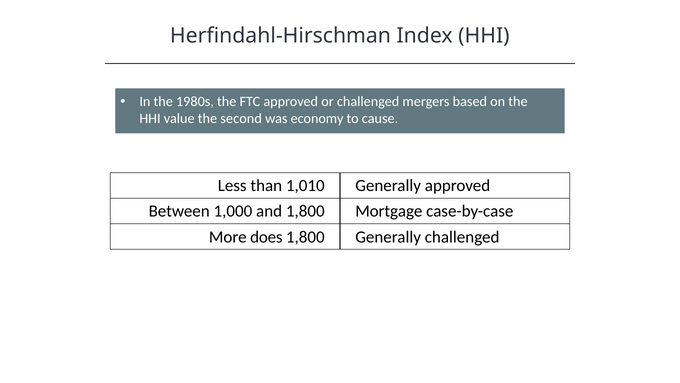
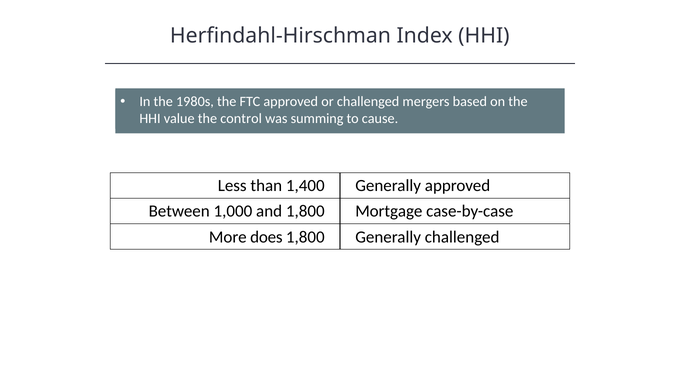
second: second -> control
economy: economy -> summing
1,010: 1,010 -> 1,400
